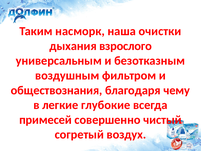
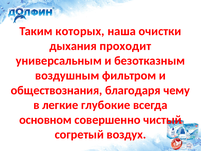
насморк: насморк -> которых
взрослого: взрослого -> проходит
примесей: примесей -> основном
